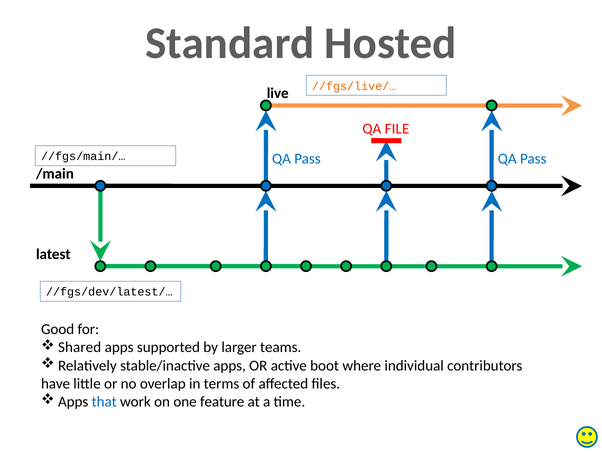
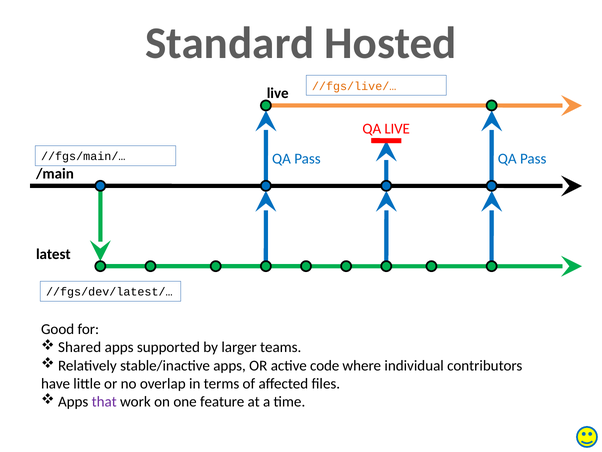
QA FILE: FILE -> LIVE
boot: boot -> code
that colour: blue -> purple
